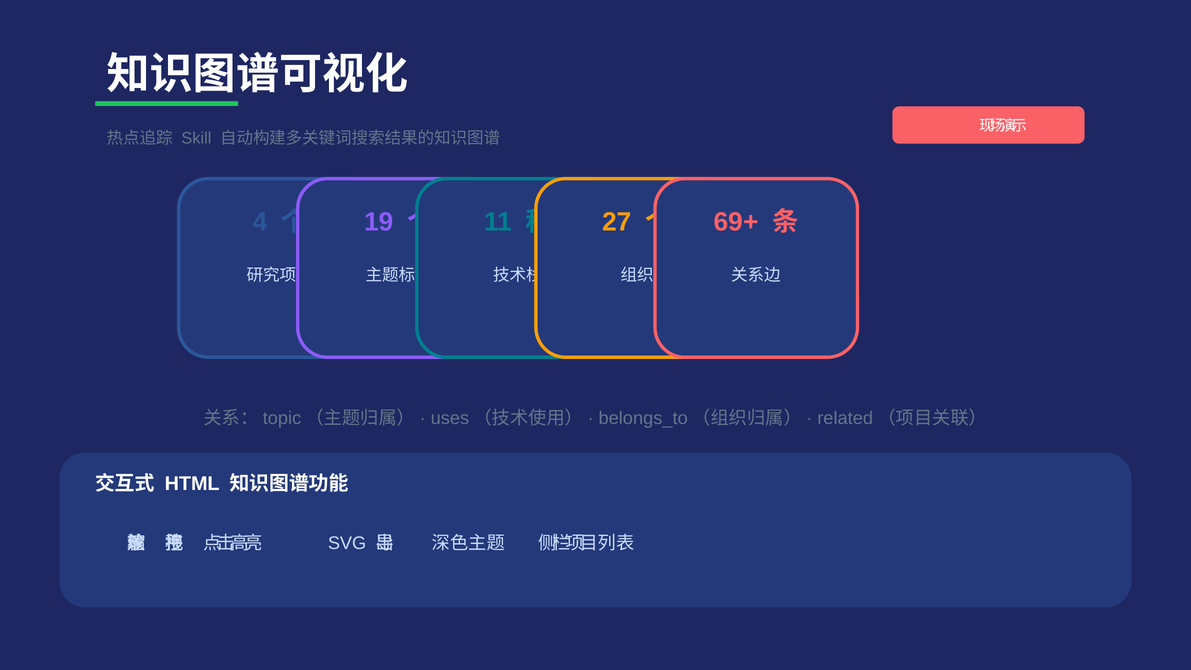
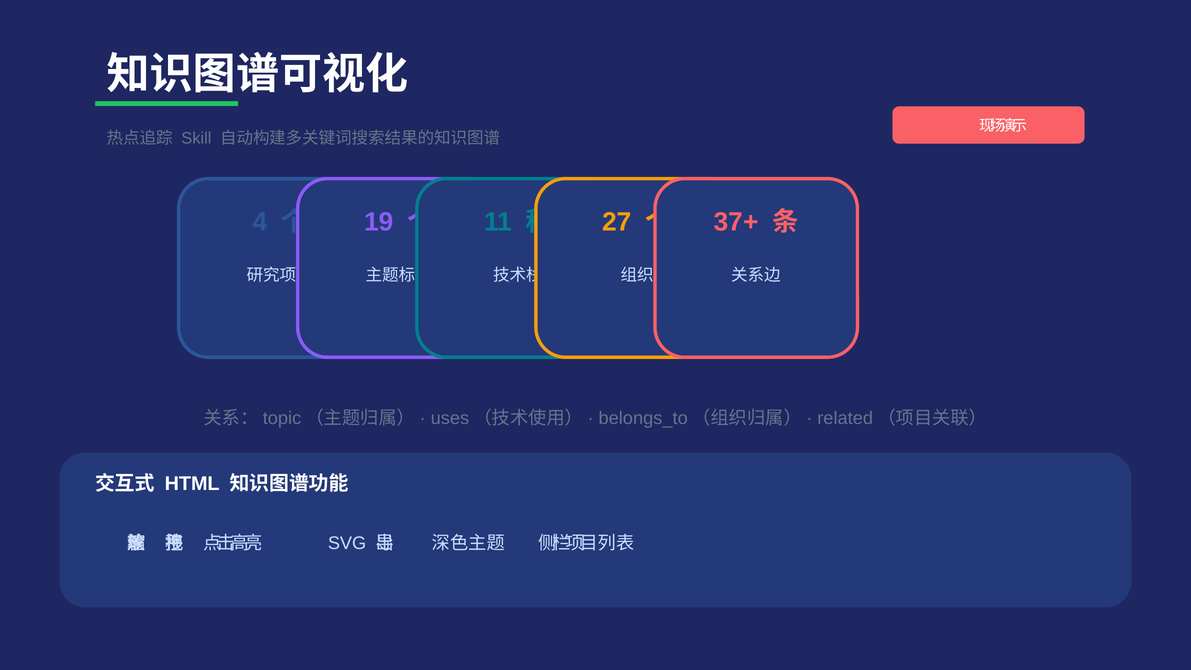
69+: 69+ -> 37+
